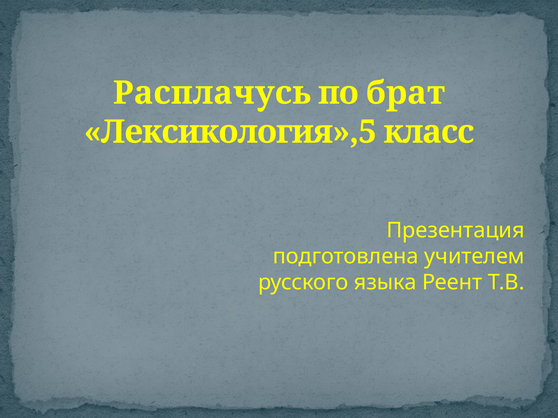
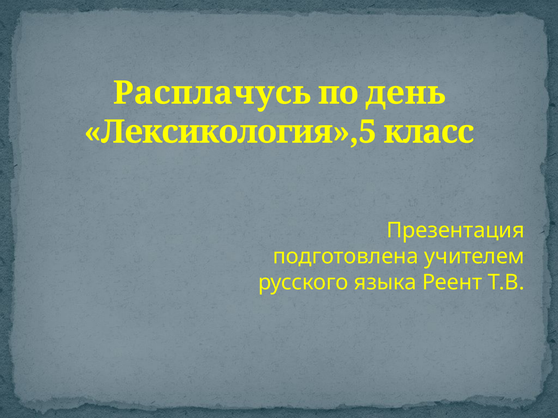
брат: брат -> день
